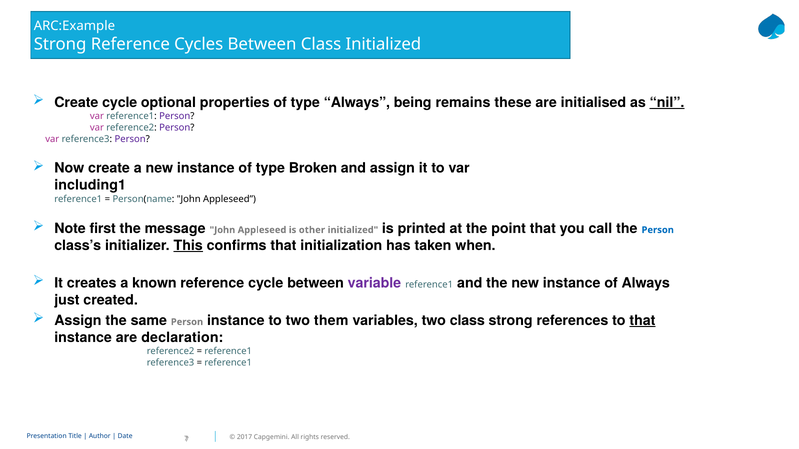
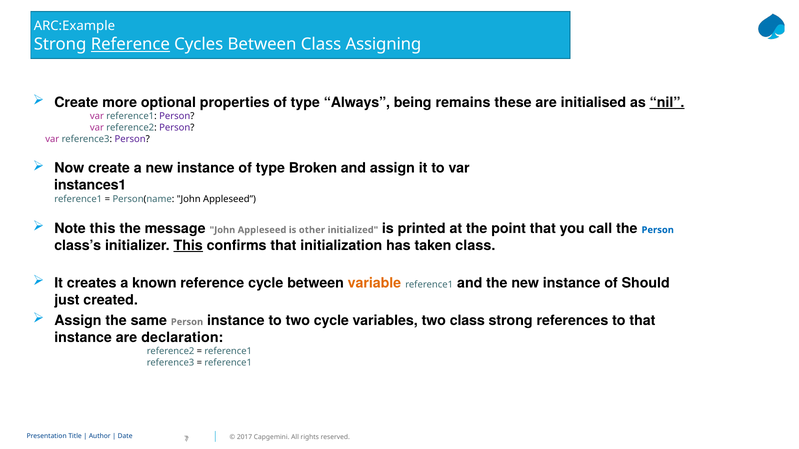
Reference at (130, 44) underline: none -> present
Class Initialized: Initialized -> Assigning
Create cycle: cycle -> more
including1: including1 -> instances1
Note first: first -> this
taken when: when -> class
variable colour: purple -> orange
of Always: Always -> Should
two them: them -> cycle
that at (642, 321) underline: present -> none
